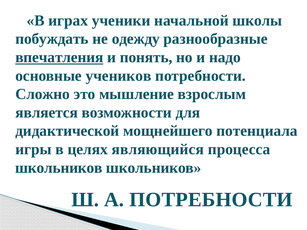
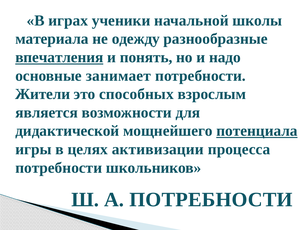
побуждать: побуждать -> материала
учеников: учеников -> занимает
Сложно: Сложно -> Жители
мышление: мышление -> способных
потенциала underline: none -> present
являющийся: являющийся -> активизации
школьников at (59, 168): школьников -> потребности
